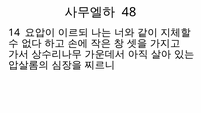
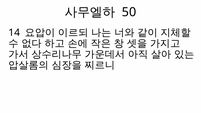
48: 48 -> 50
